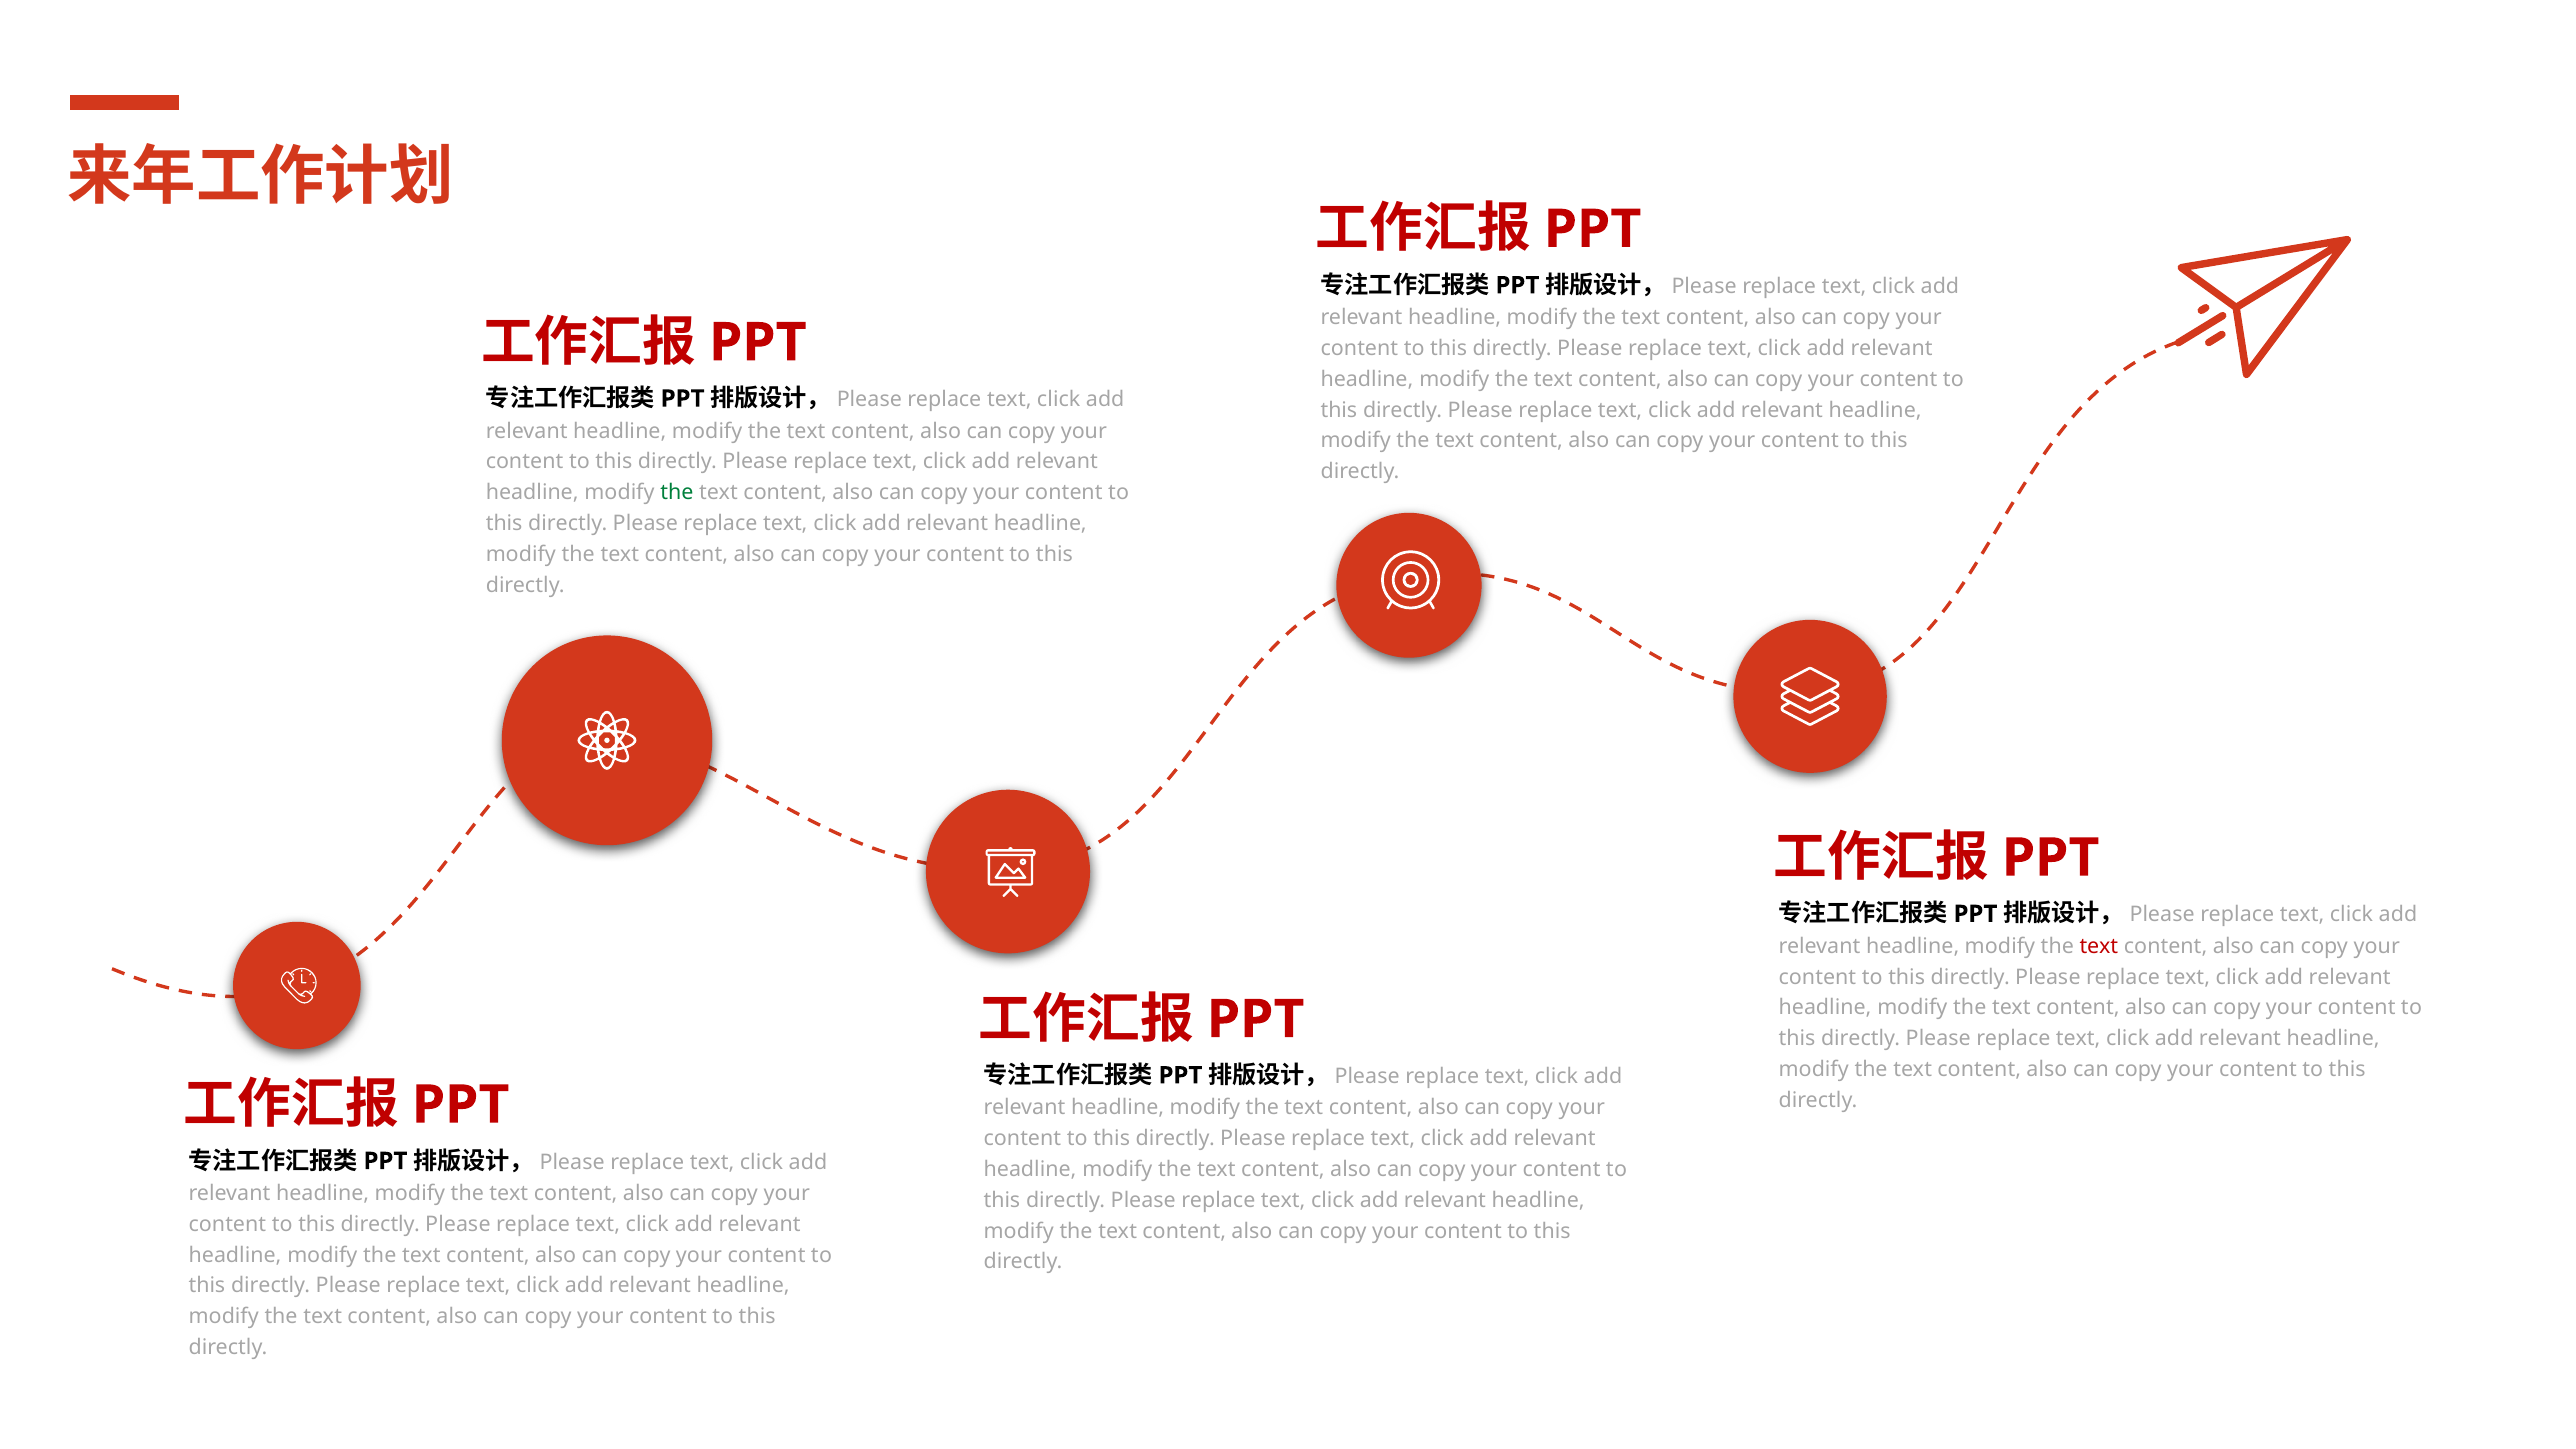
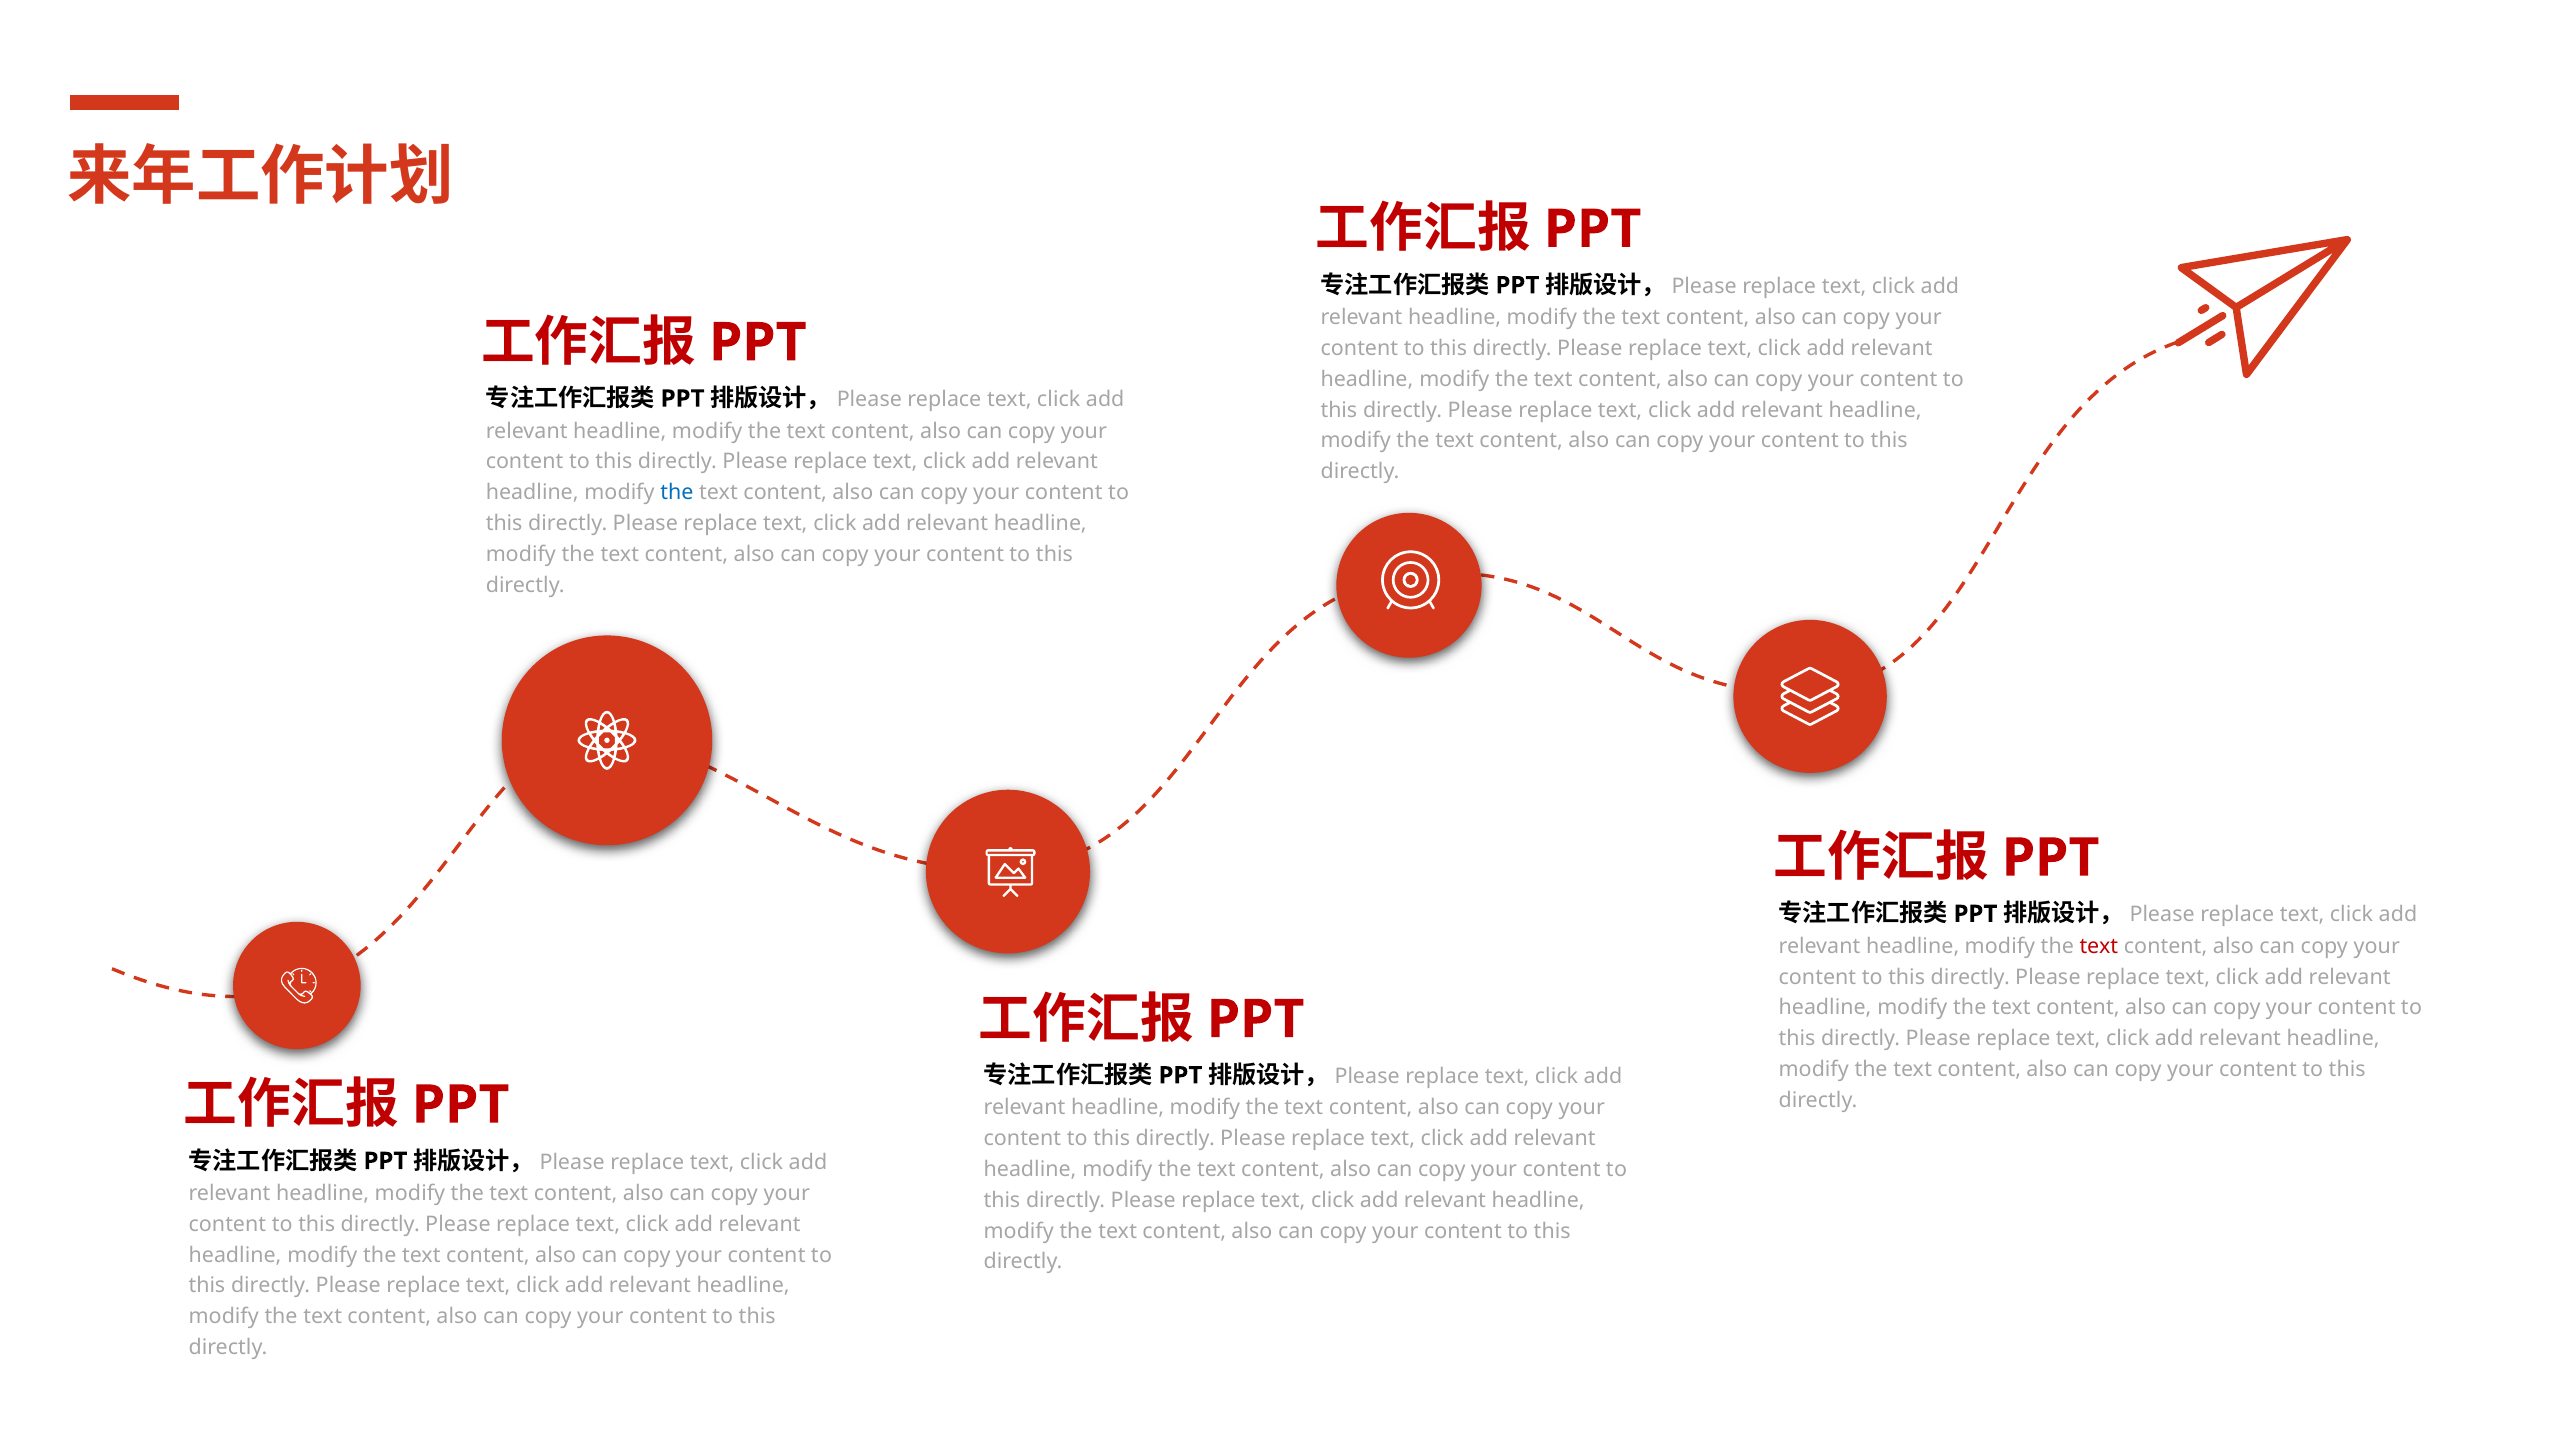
the at (677, 493) colour: green -> blue
